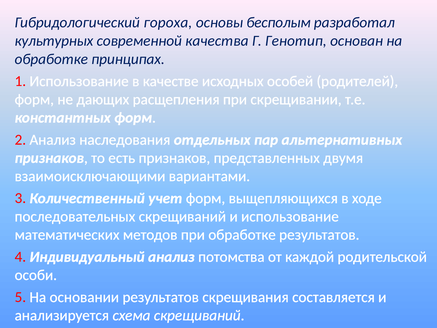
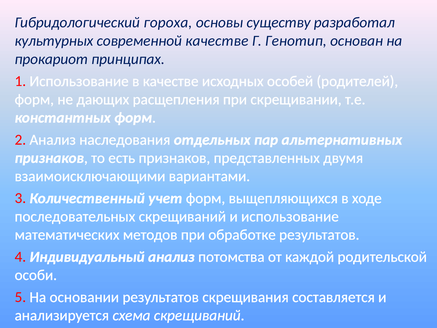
бесполым: бесполым -> существу
современной качества: качества -> качестве
обработке at (51, 59): обработке -> прокариот
